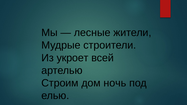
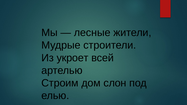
ночь: ночь -> слон
